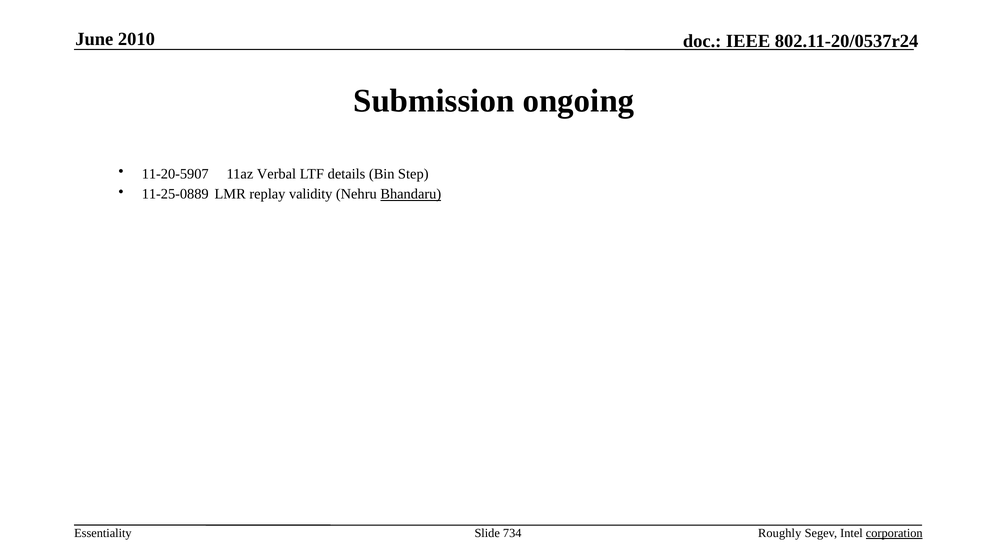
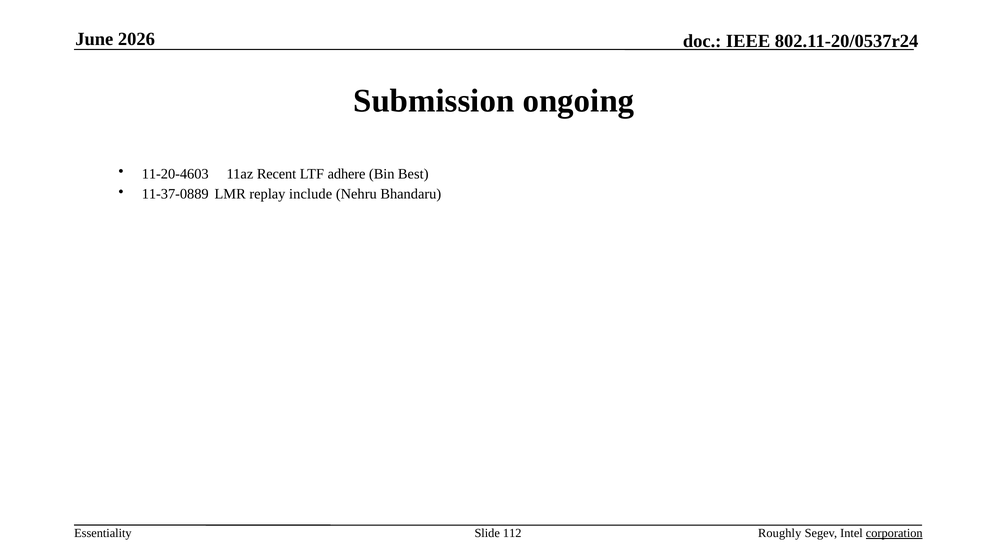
2010: 2010 -> 2026
11-20-5907: 11-20-5907 -> 11-20-4603
Verbal: Verbal -> Recent
details: details -> adhere
Step: Step -> Best
11-25-0889: 11-25-0889 -> 11-37-0889
validity: validity -> include
Bhandaru underline: present -> none
734: 734 -> 112
